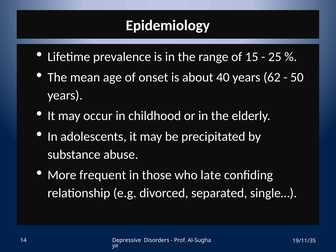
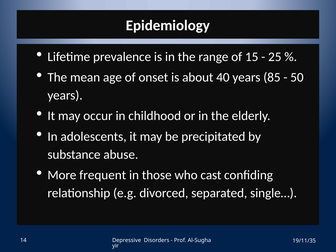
62: 62 -> 85
late: late -> cast
